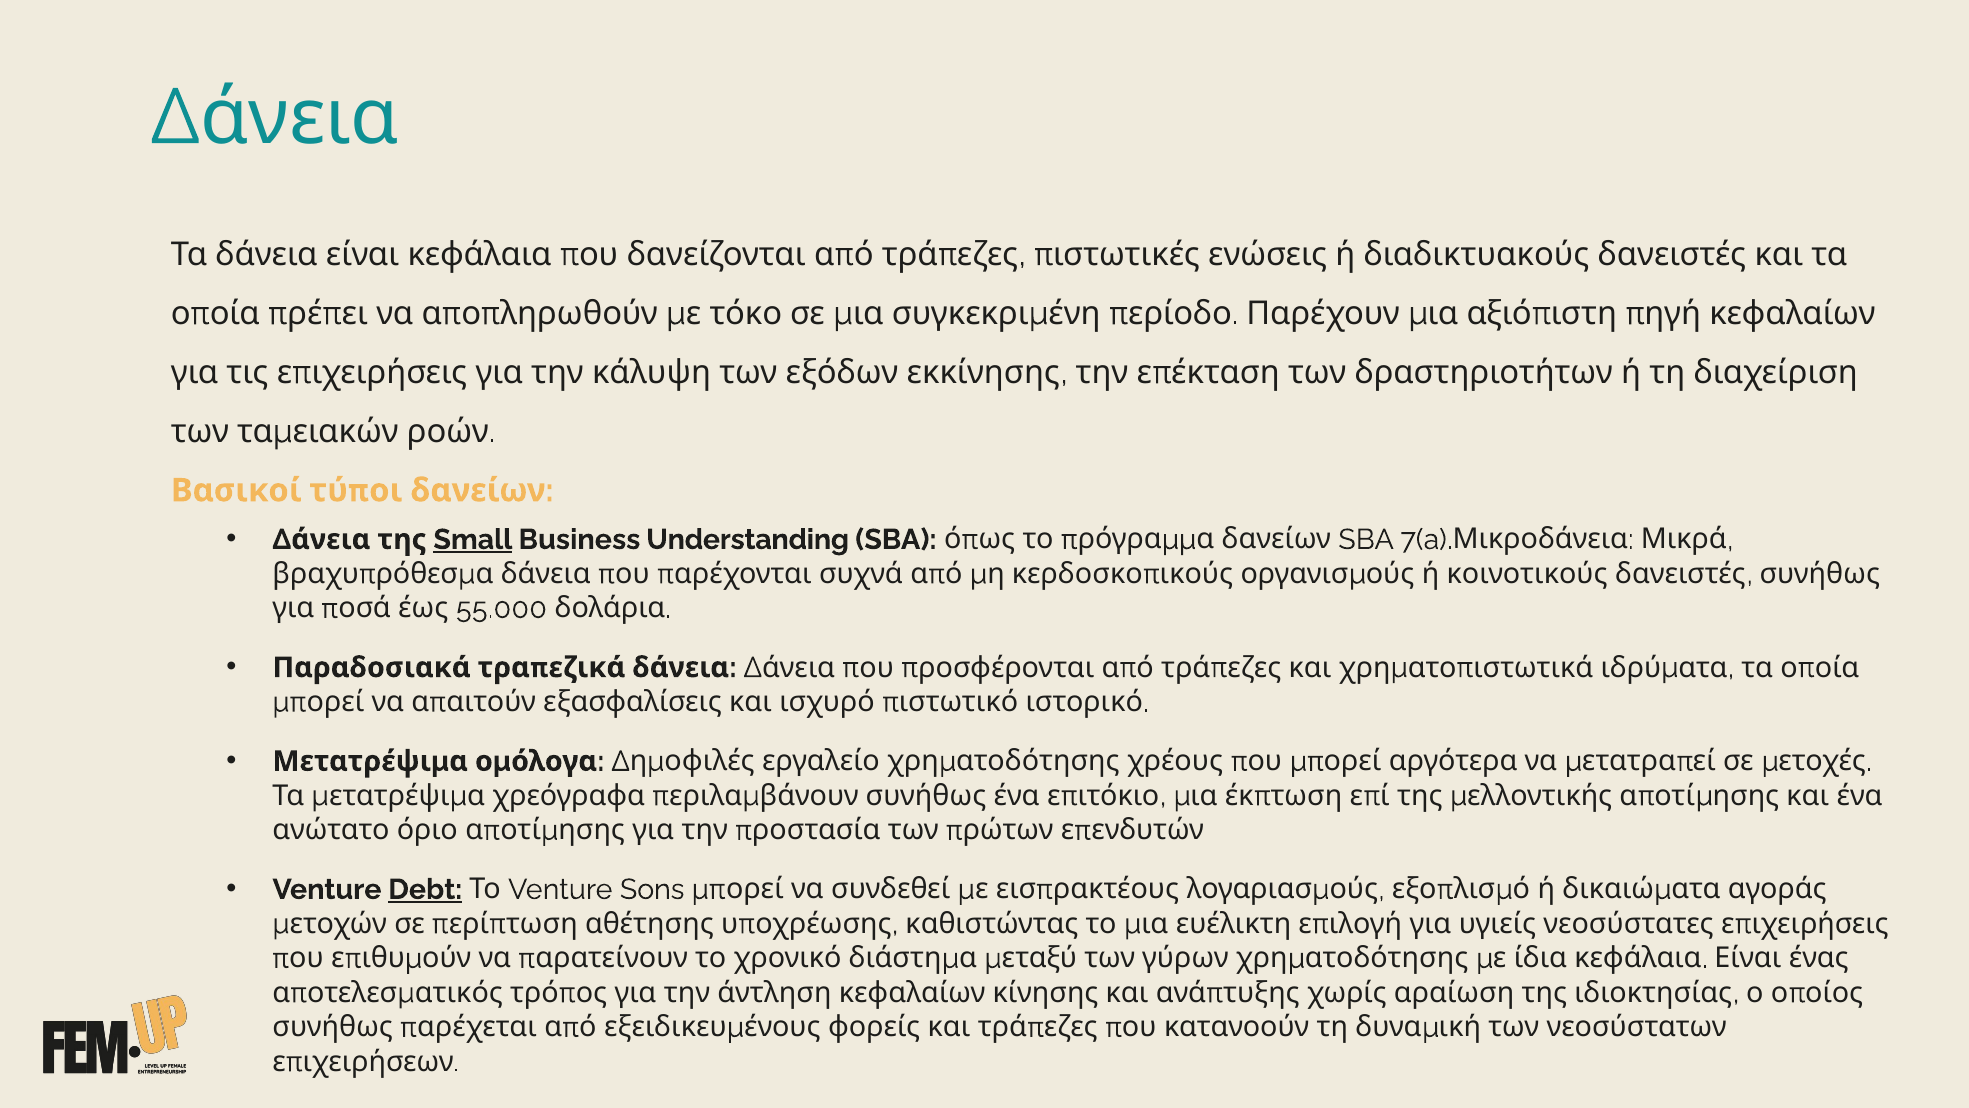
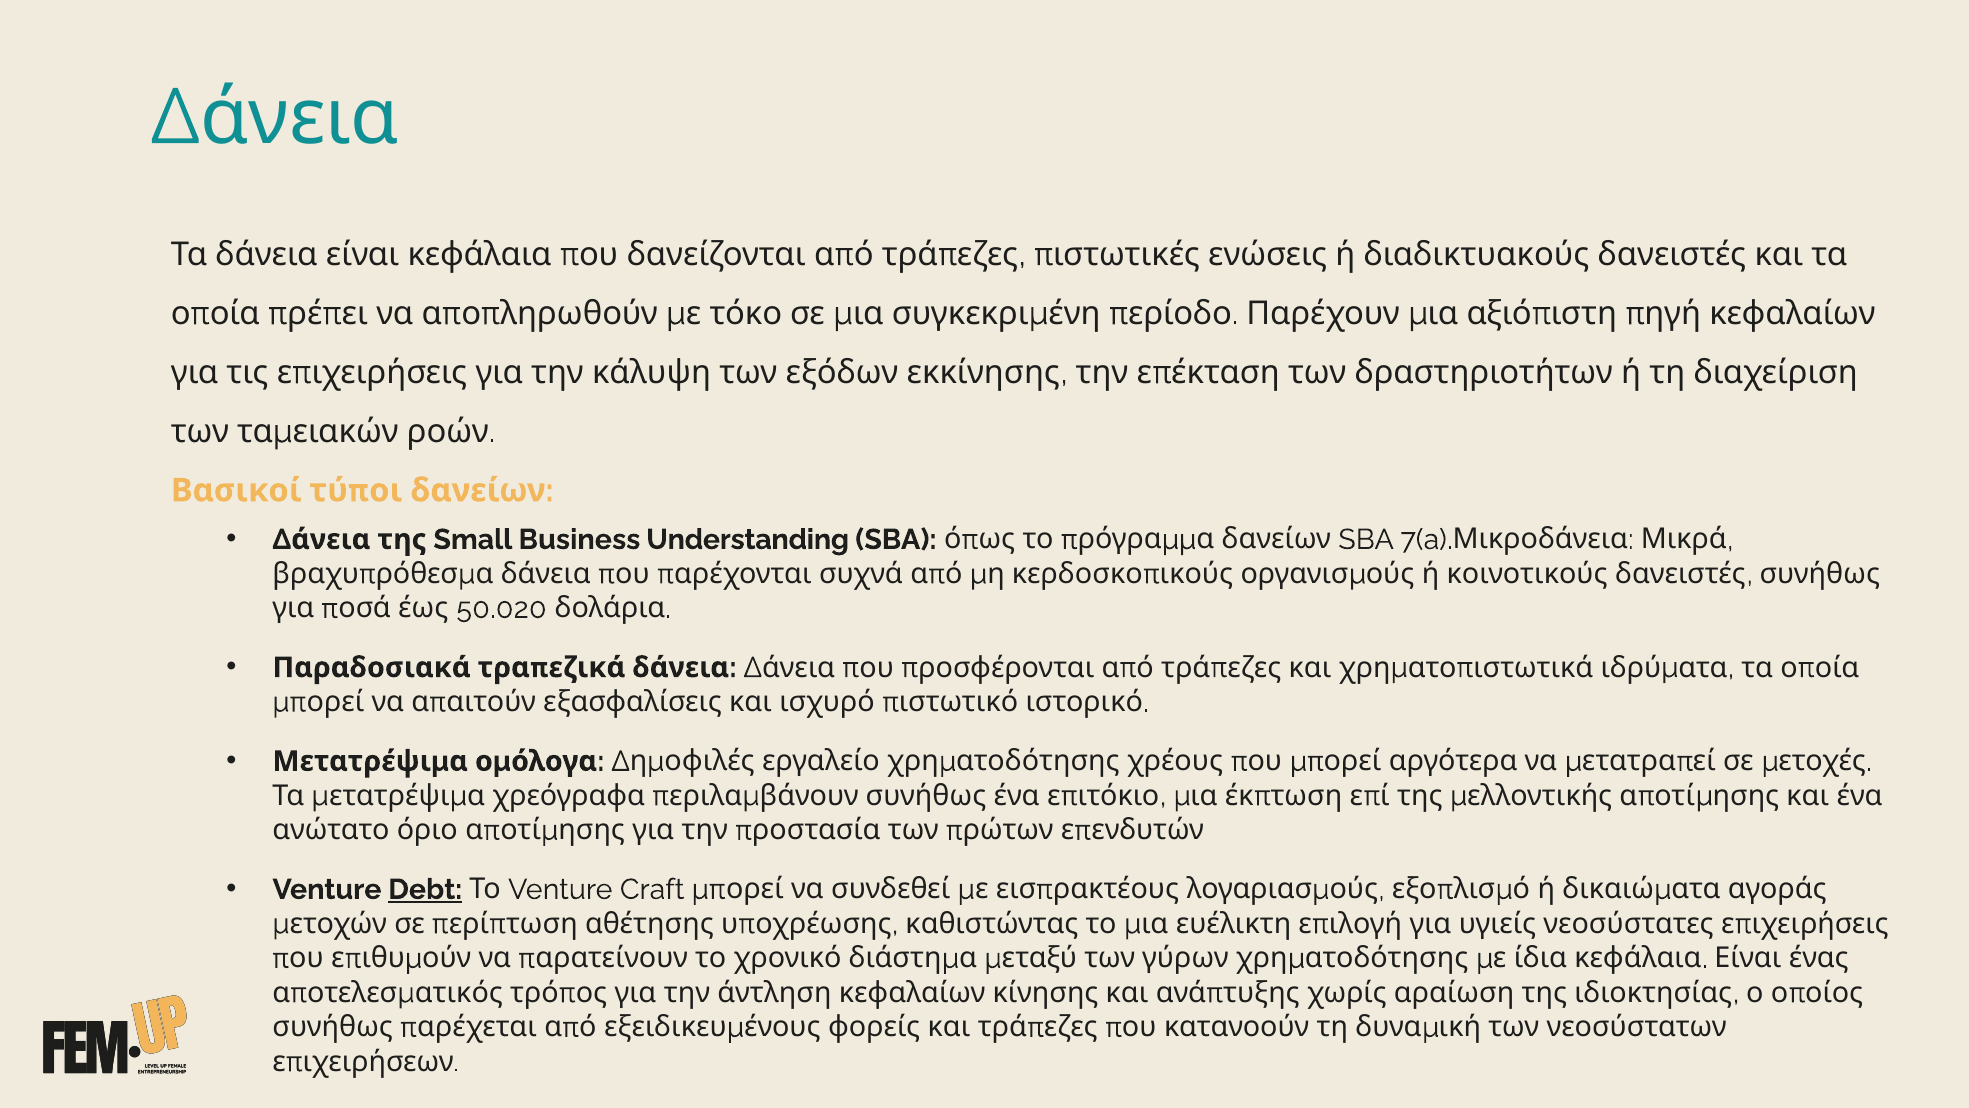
Small underline: present -> none
55.000: 55.000 -> 50.020
Sons: Sons -> Craft
